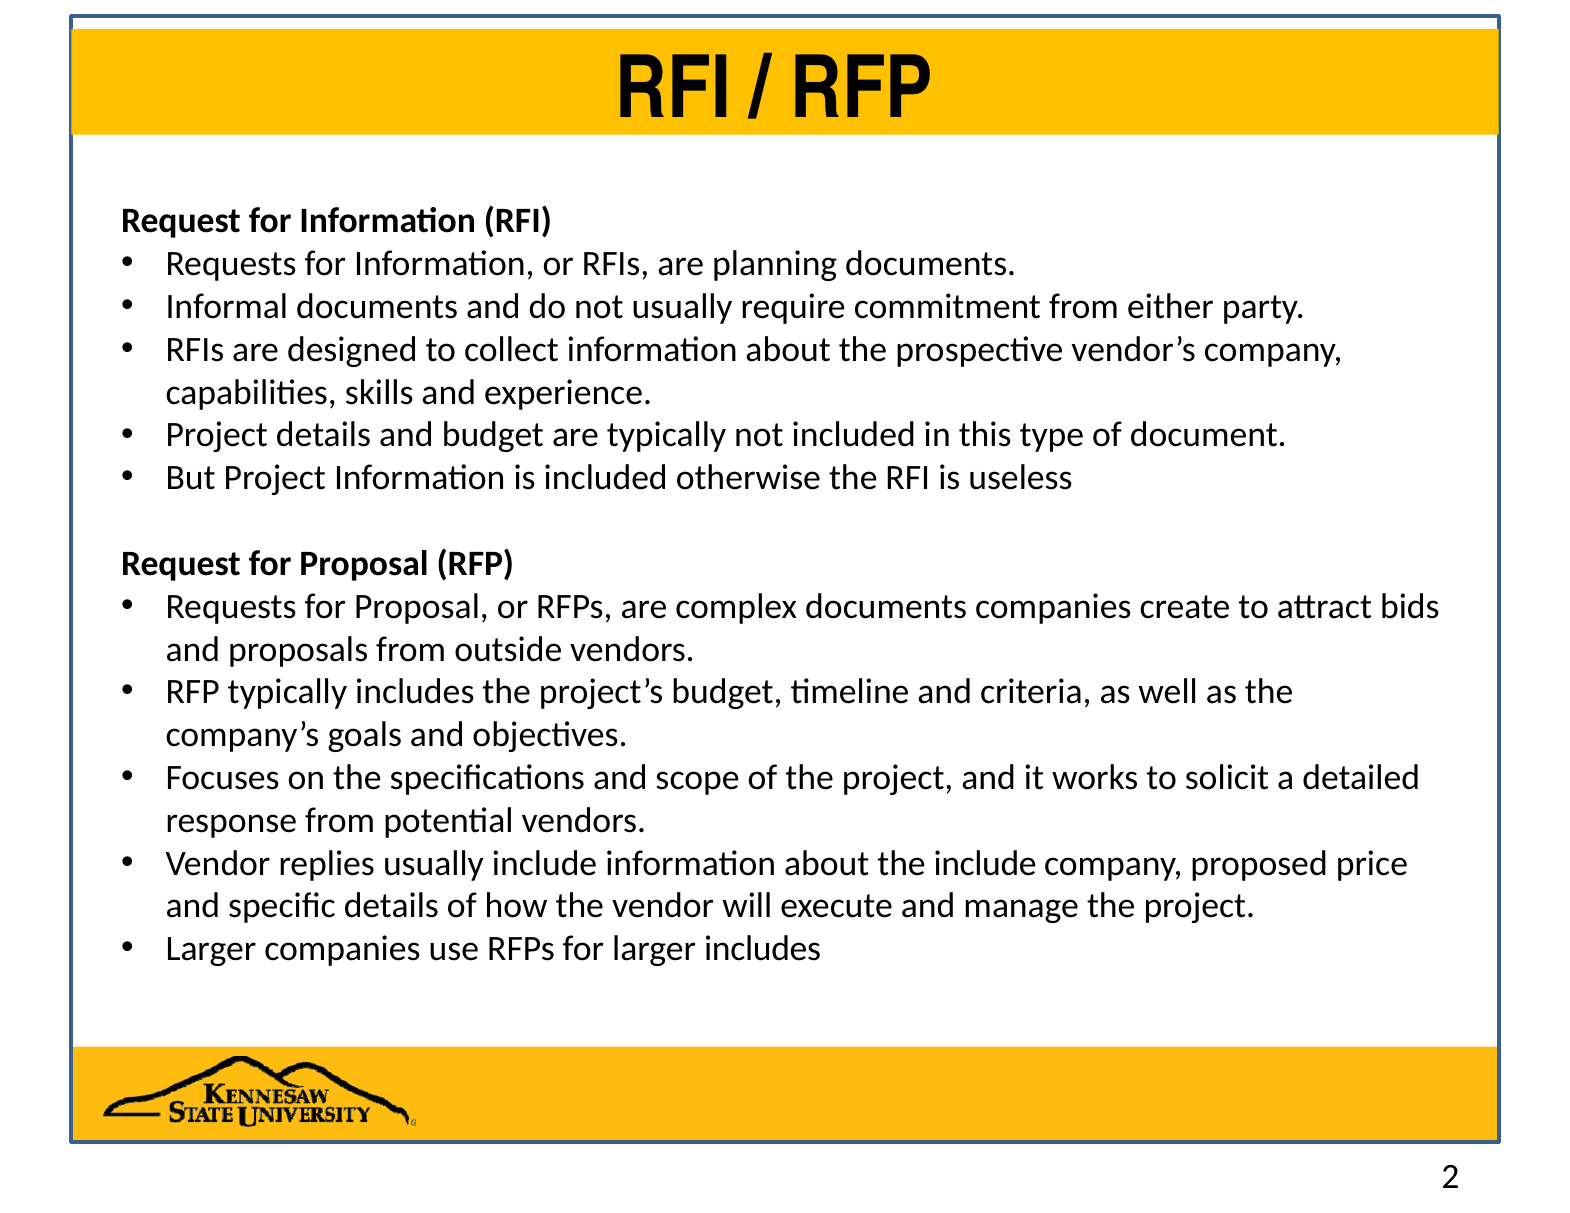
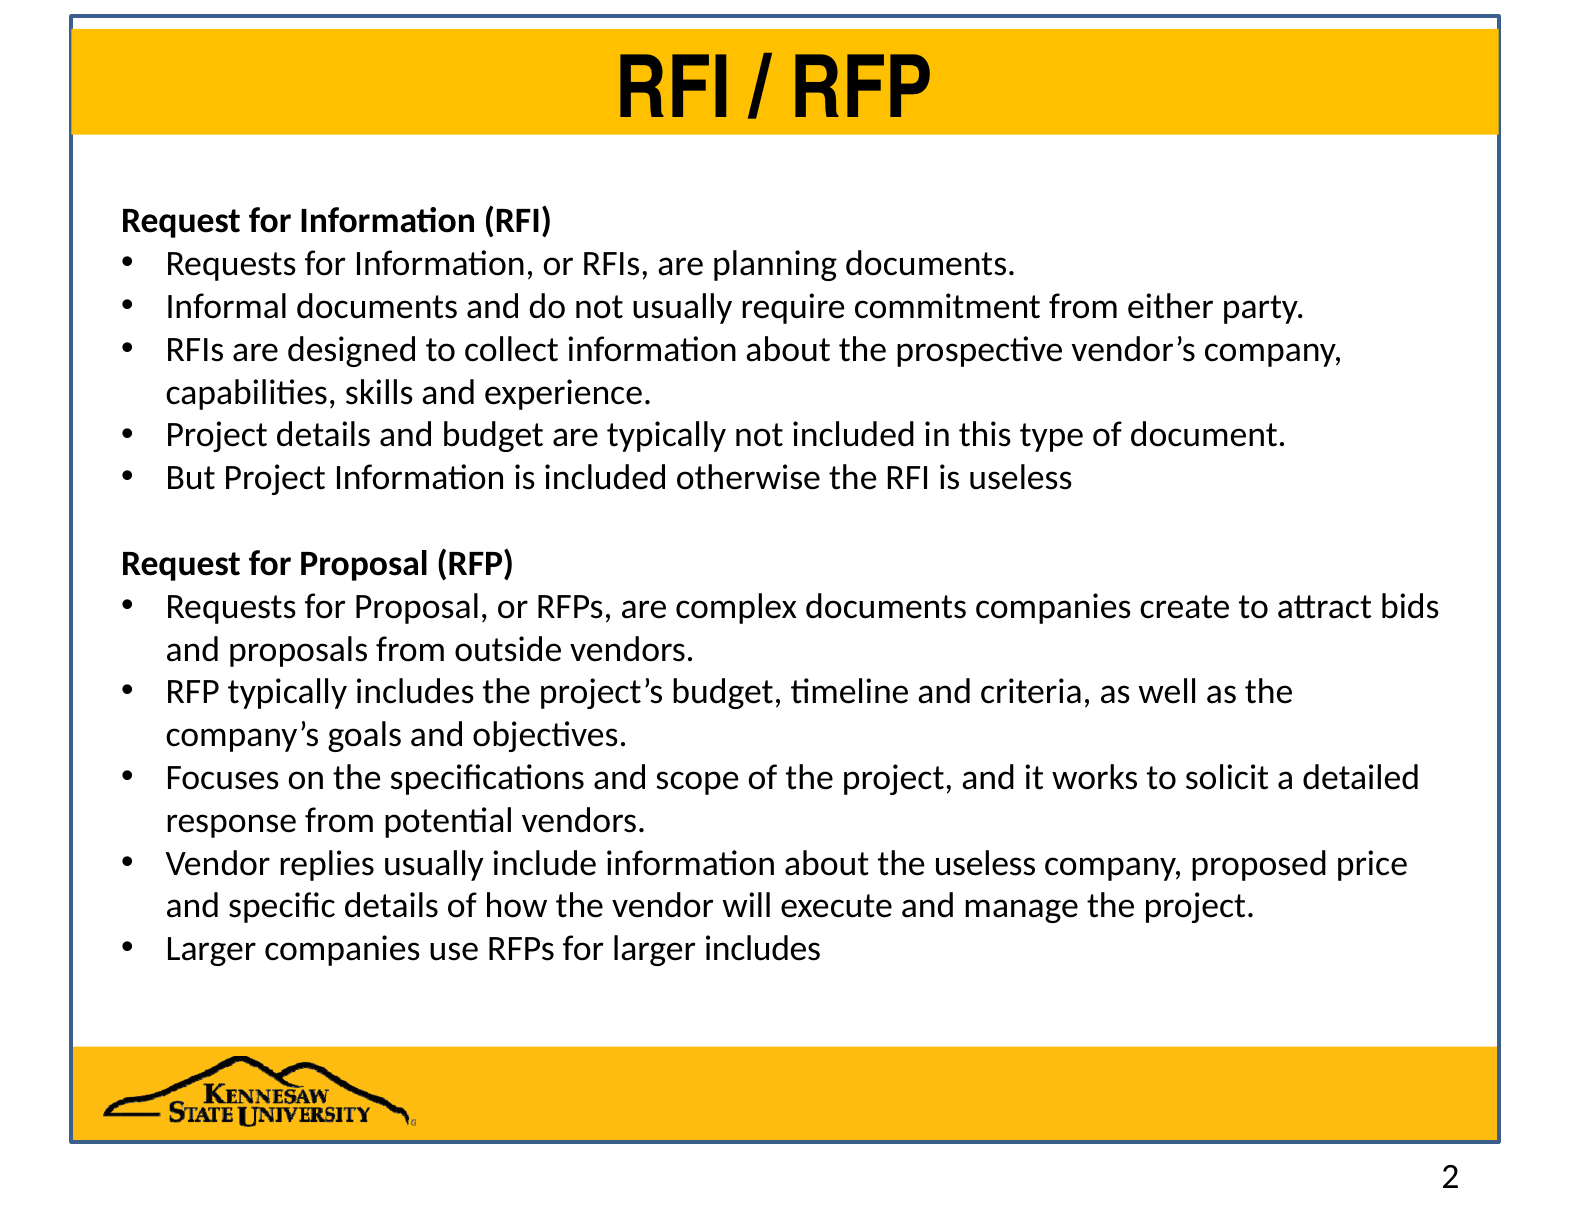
the include: include -> useless
